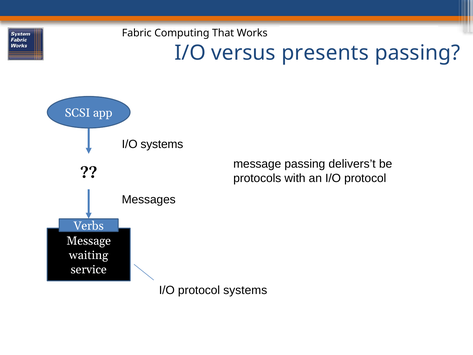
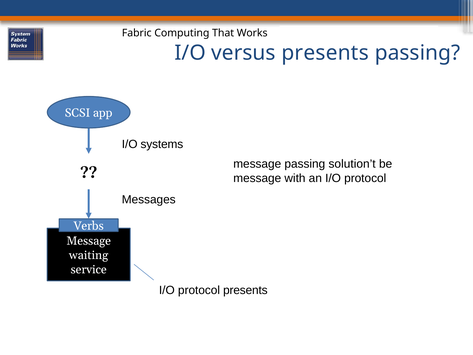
delivers’t: delivers’t -> solution’t
protocols at (257, 178): protocols -> message
protocol systems: systems -> presents
